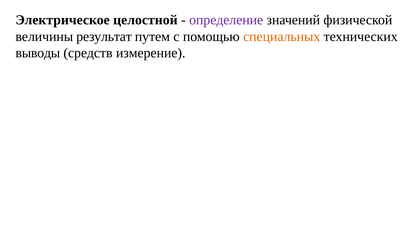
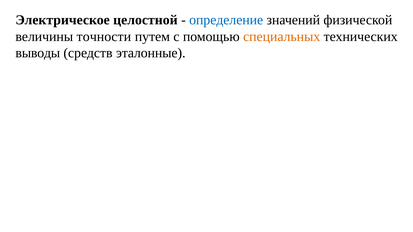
определение colour: purple -> blue
результат: результат -> точности
измерение: измерение -> эталонные
